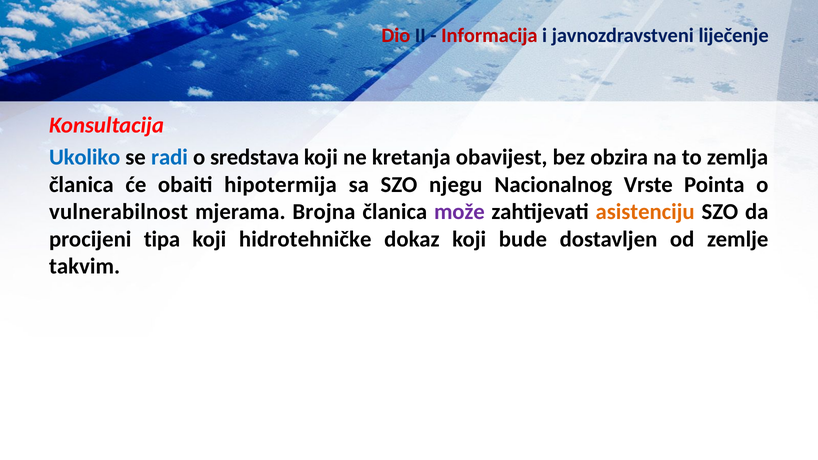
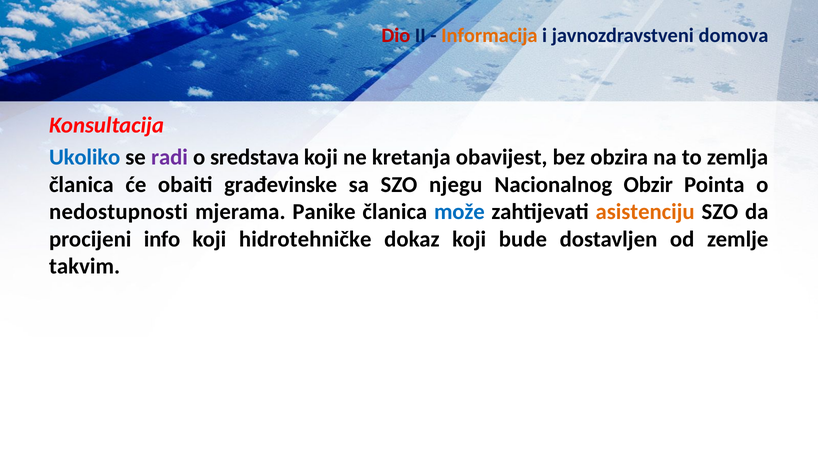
Informacija colour: red -> orange
liječenje: liječenje -> domova
radi colour: blue -> purple
hipotermija: hipotermija -> građevinske
Vrste: Vrste -> Obzir
vulnerabilnost: vulnerabilnost -> nedostupnosti
Brojna: Brojna -> Panike
može colour: purple -> blue
tipa: tipa -> info
